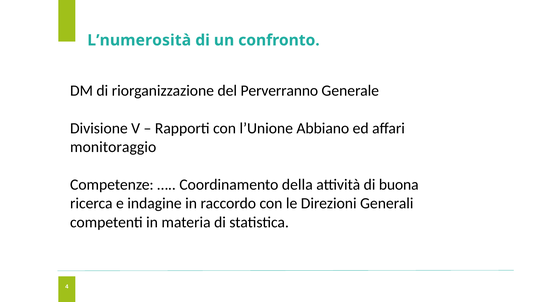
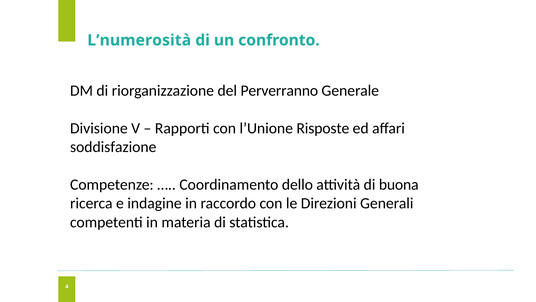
Abbiano: Abbiano -> Risposte
monitoraggio: monitoraggio -> soddisfazione
della: della -> dello
